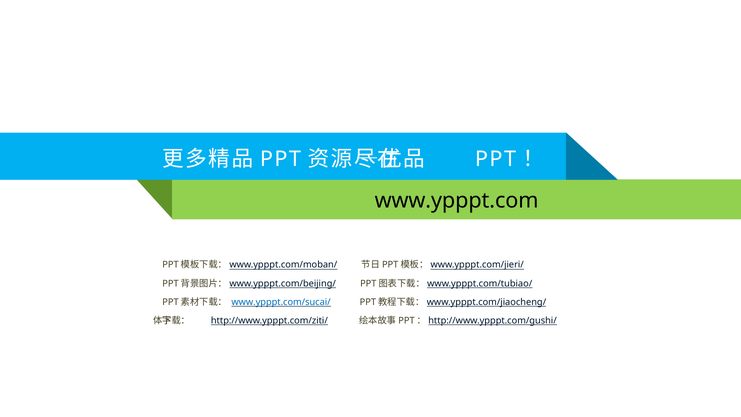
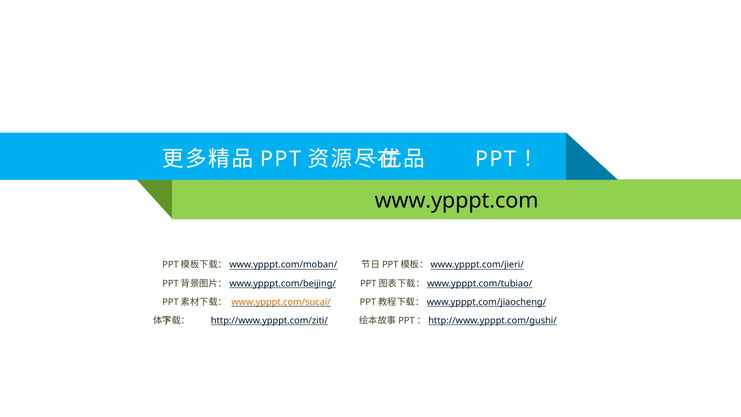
www.ypppt.com/sucai/ colour: blue -> orange
